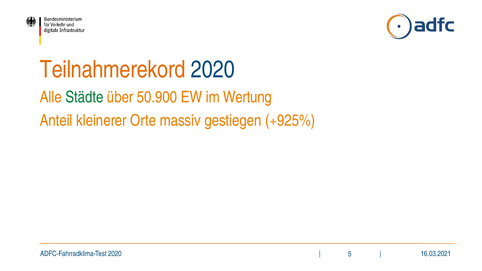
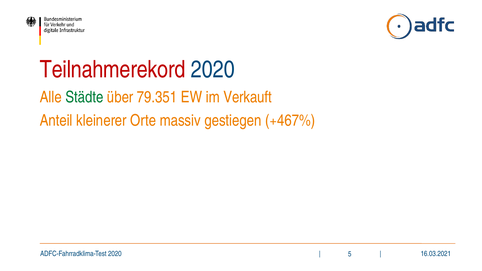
Teilnahmerekord colour: orange -> red
50.900: 50.900 -> 79.351
Wertung: Wertung -> Verkauft
+925%: +925% -> +467%
